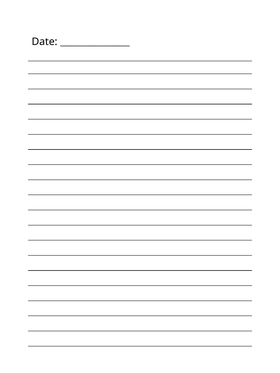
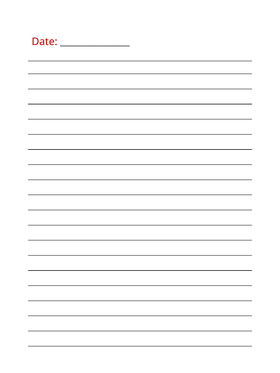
Date colour: black -> red
